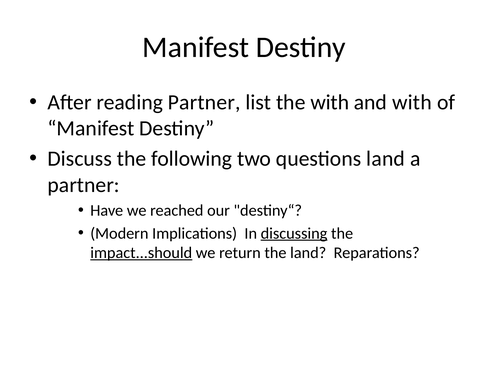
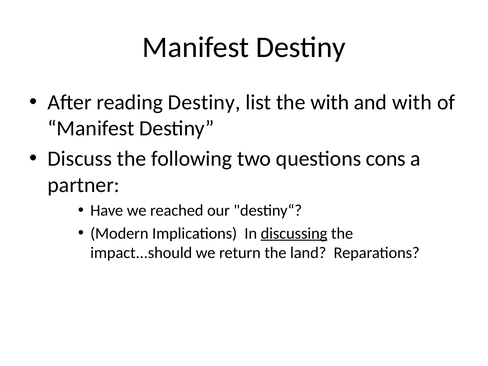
reading Partner: Partner -> Destiny
questions land: land -> cons
impact...should underline: present -> none
